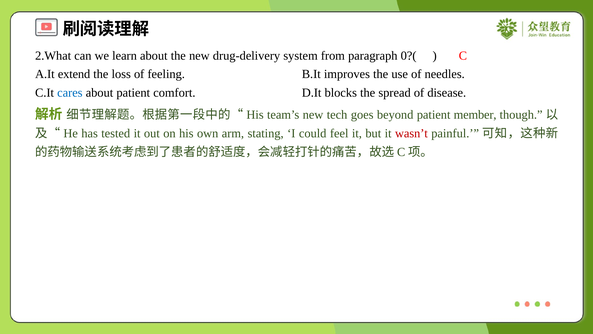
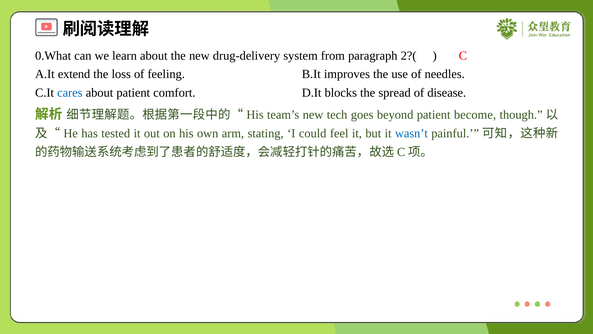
2.What: 2.What -> 0.What
0?(: 0?( -> 2?(
member: member -> become
wasn’t colour: red -> blue
